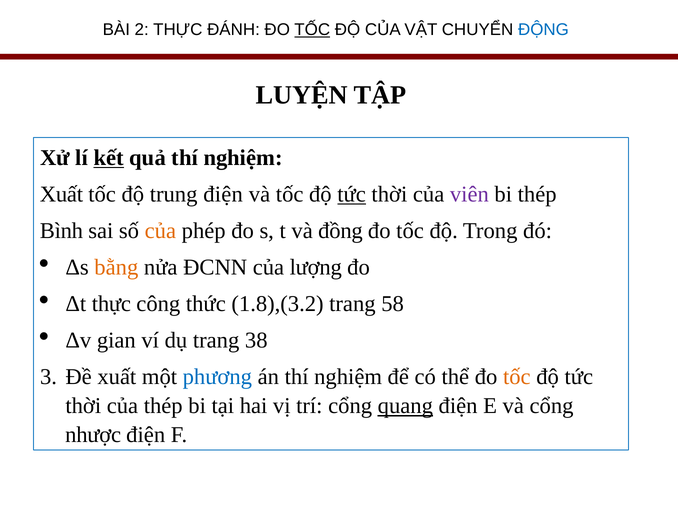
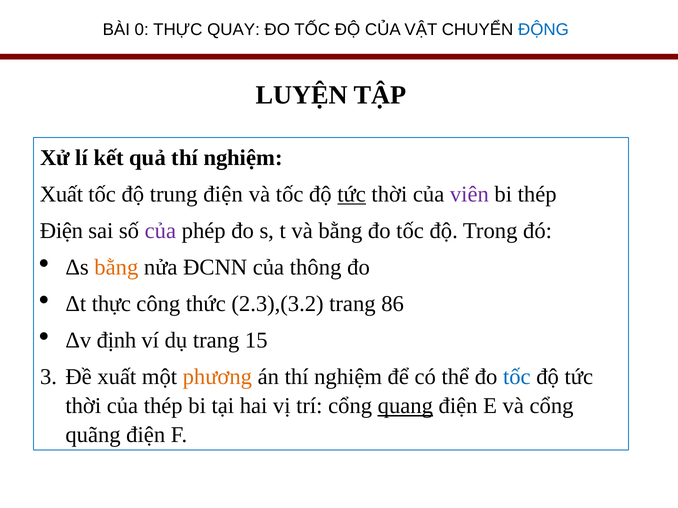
2: 2 -> 0
ĐÁNH: ĐÁNH -> QUAY
TỐC at (312, 30) underline: present -> none
kết underline: present -> none
Bình at (61, 231): Bình -> Điện
của at (160, 231) colour: orange -> purple
và đồng: đồng -> bằng
lượng: lượng -> thông
1.8),(3.2: 1.8),(3.2 -> 2.3),(3.2
58: 58 -> 86
gian: gian -> định
38: 38 -> 15
phương colour: blue -> orange
tốc at (517, 377) colour: orange -> blue
nhược: nhược -> quãng
